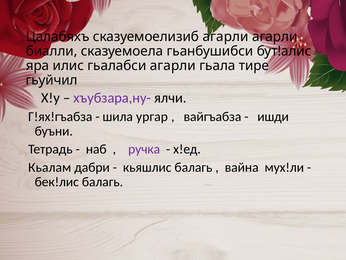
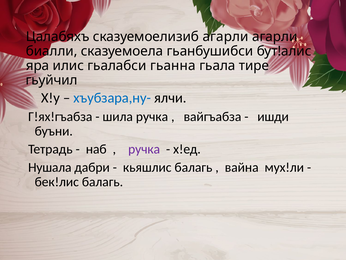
гьалабси агарли: агарли -> гьанна
хъубзара,ну- colour: purple -> blue
шила ургар: ургар -> ручка
Кьалам: Кьалам -> Нушала
